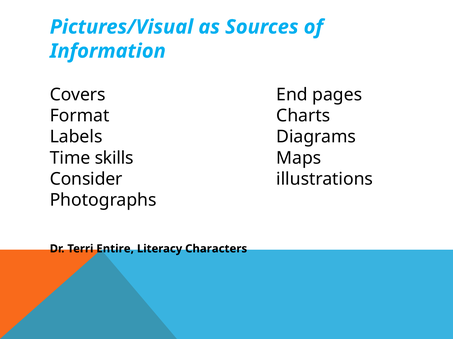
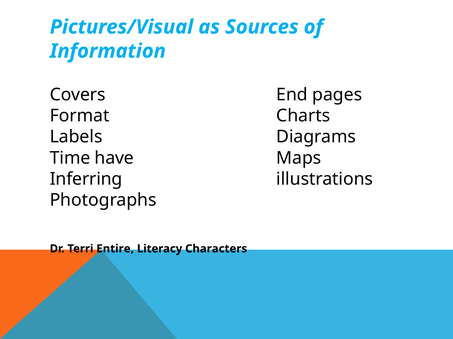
skills: skills -> have
Consider: Consider -> Inferring
